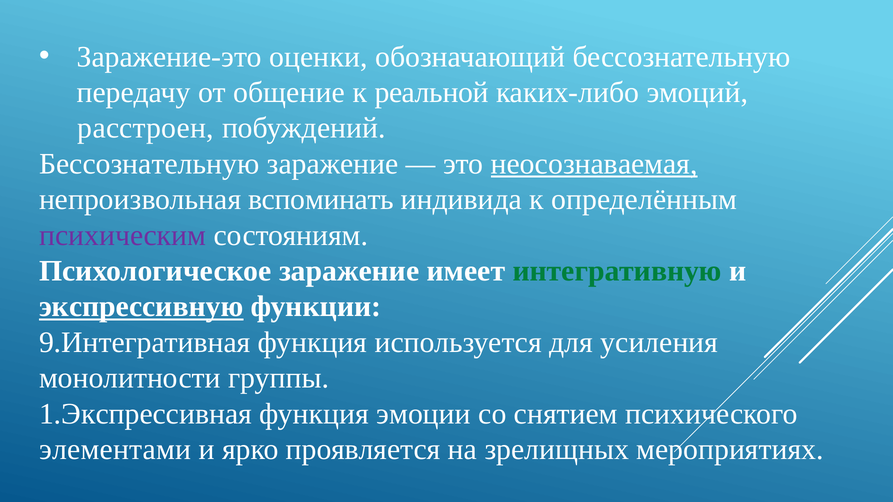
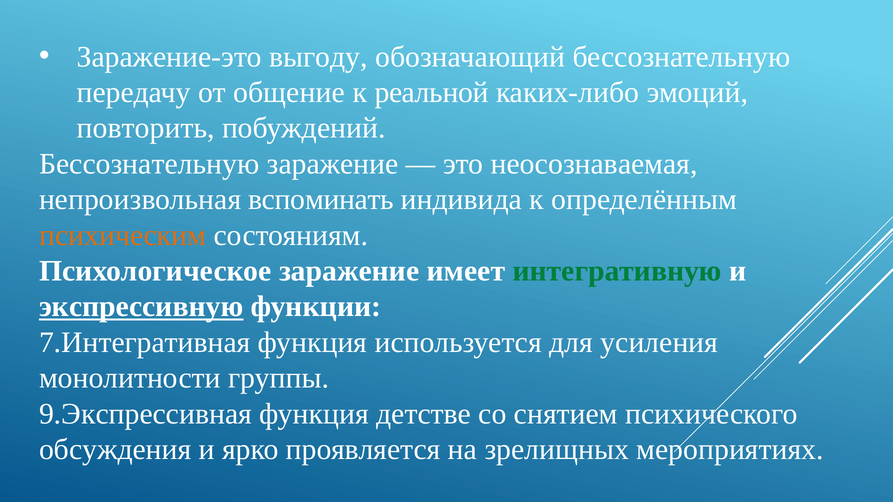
оценки: оценки -> выгоду
расстроен: расстроен -> повторить
неосознаваемая underline: present -> none
психическим colour: purple -> orange
9.Интегративная: 9.Интегративная -> 7.Интегративная
1.Экспрессивная: 1.Экспрессивная -> 9.Экспрессивная
эмоции: эмоции -> детстве
элементами: элементами -> обсуждения
